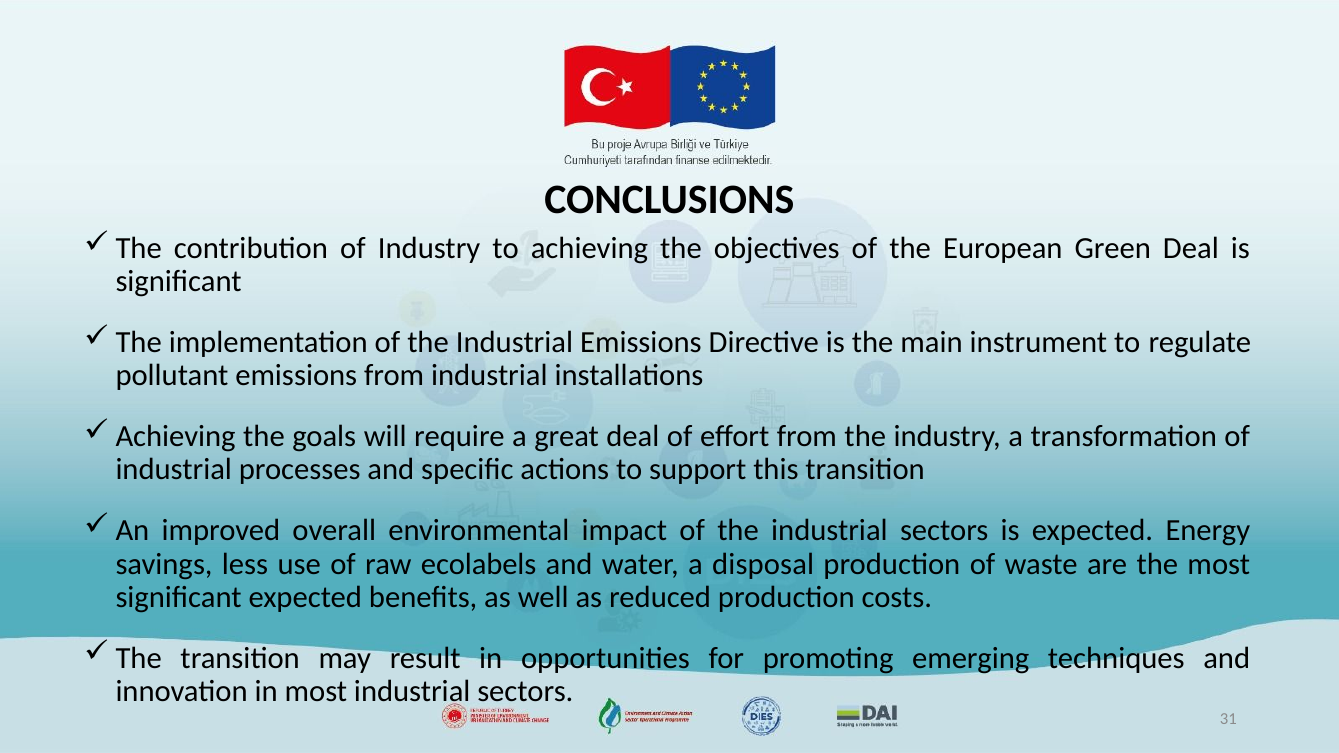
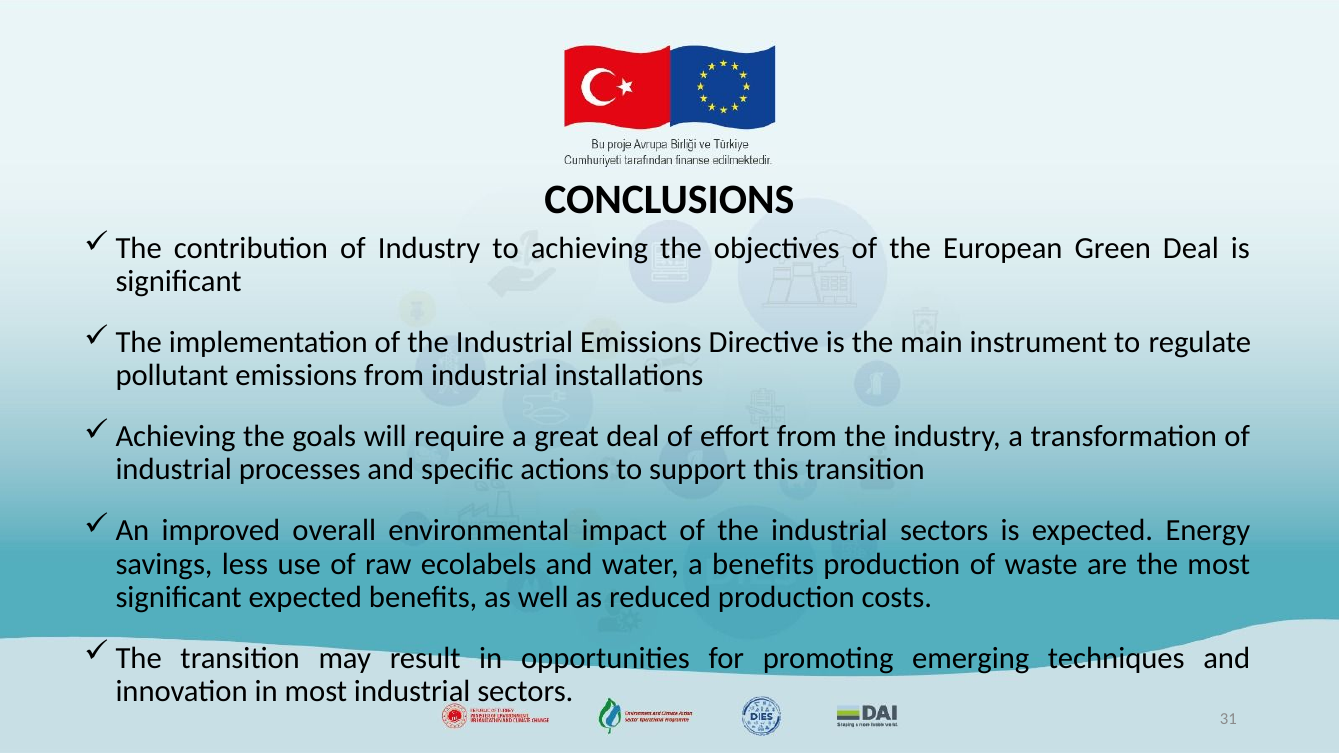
a disposal: disposal -> benefits
